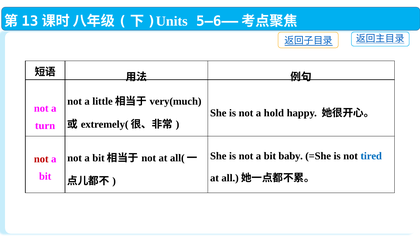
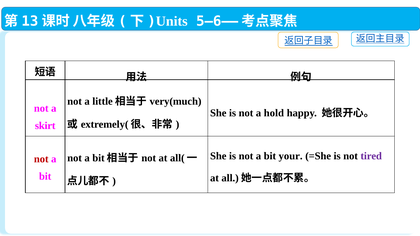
turn: turn -> skirt
baby: baby -> your
tired colour: blue -> purple
